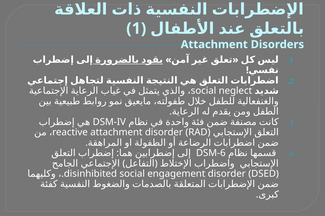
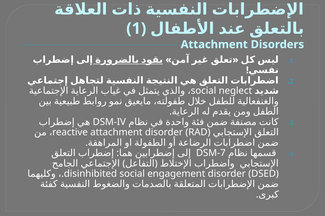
DSM-6: DSM-6 -> DSM-7
